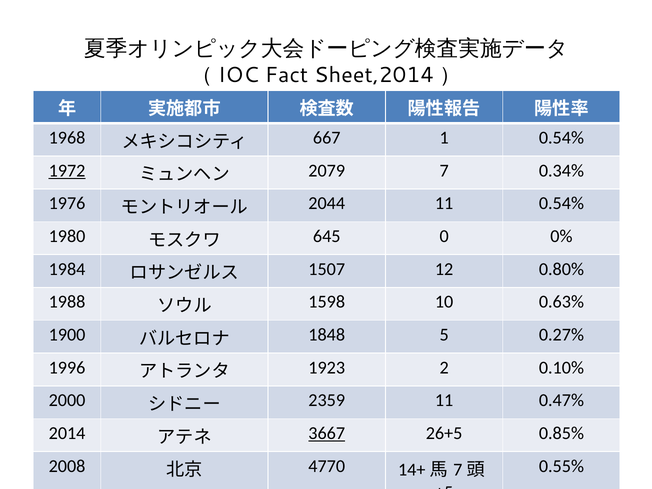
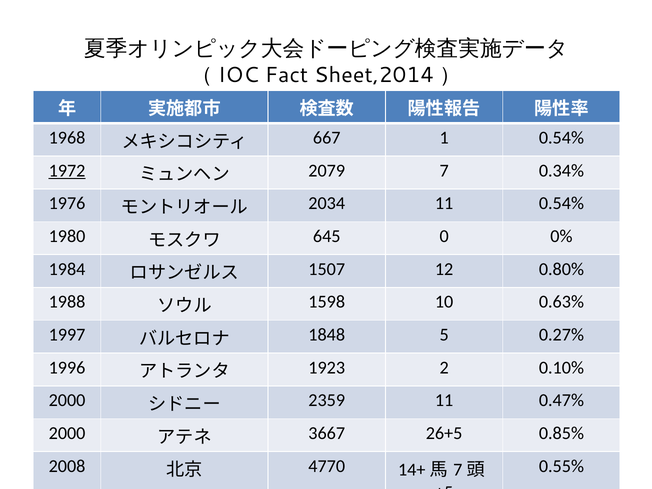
2044: 2044 -> 2034
1900: 1900 -> 1997
2014 at (67, 433): 2014 -> 2000
3667 underline: present -> none
